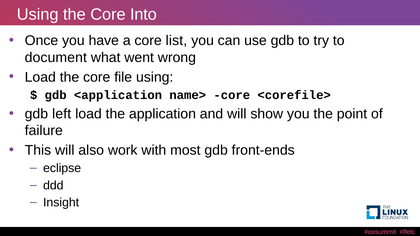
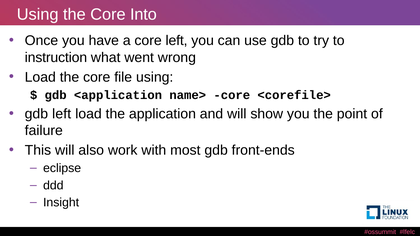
core list: list -> left
document: document -> instruction
